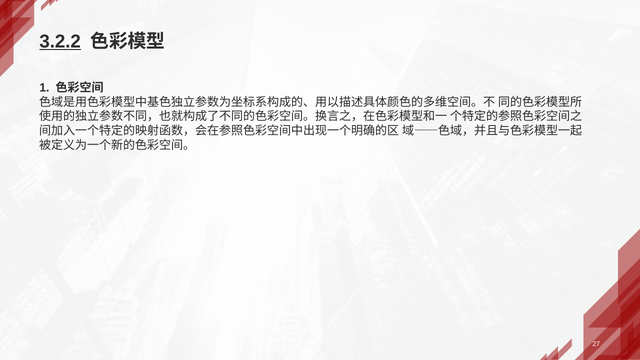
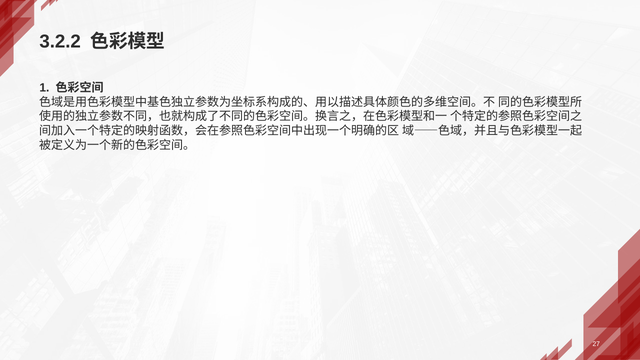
3.2.2 underline: present -> none
